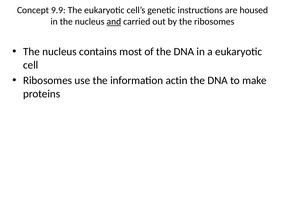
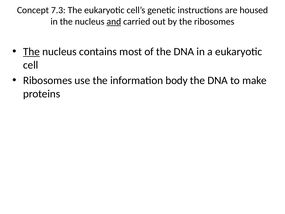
9.9: 9.9 -> 7.3
The at (31, 52) underline: none -> present
actin: actin -> body
